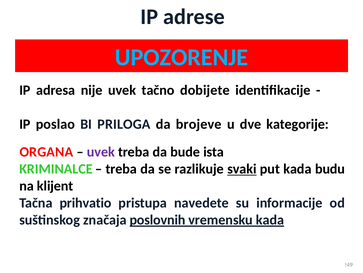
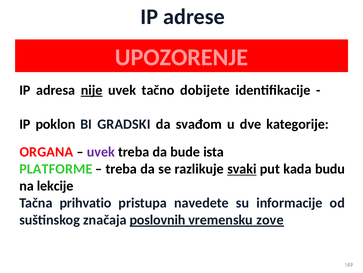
UPOZORENJE colour: light blue -> pink
nije underline: none -> present
poslao: poslao -> poklon
PRILOGA: PRILOGA -> GRADSKI
brojeve: brojeve -> svađom
KRIMINALCE: KRIMINALCE -> PLATFORME
klijent: klijent -> lekcije
vremensku kada: kada -> zove
